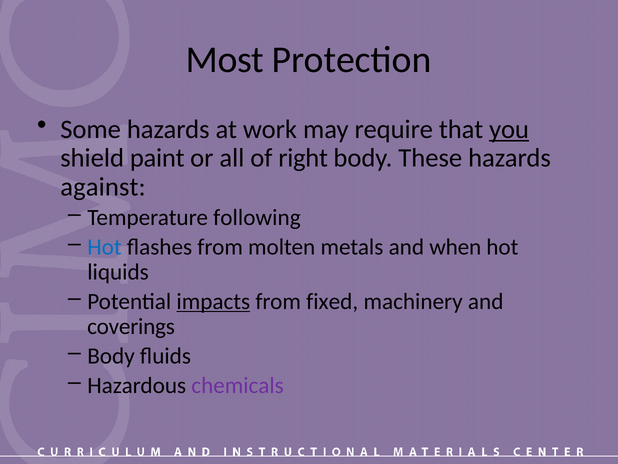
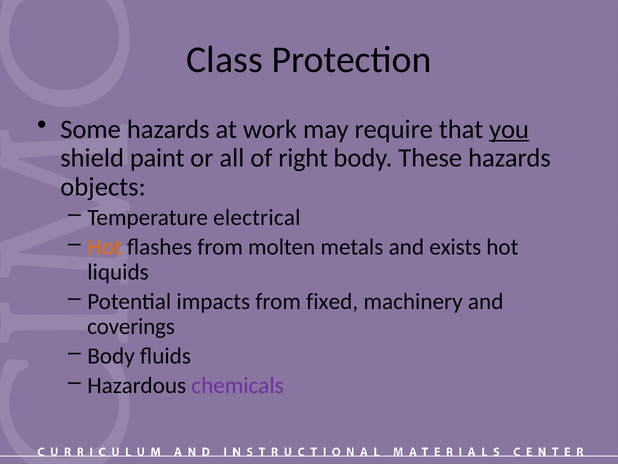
Most: Most -> Class
against: against -> objects
following: following -> electrical
Hot at (104, 247) colour: blue -> orange
when: when -> exists
impacts underline: present -> none
